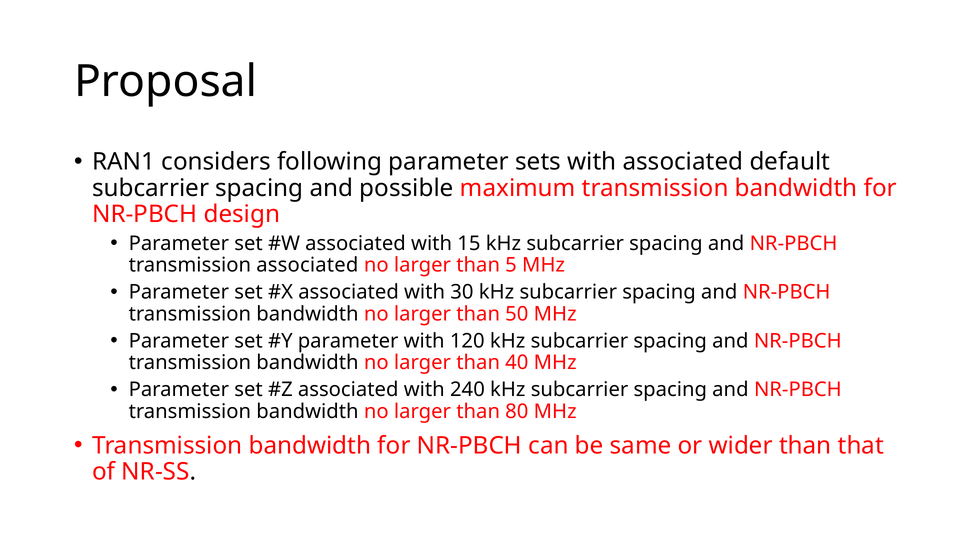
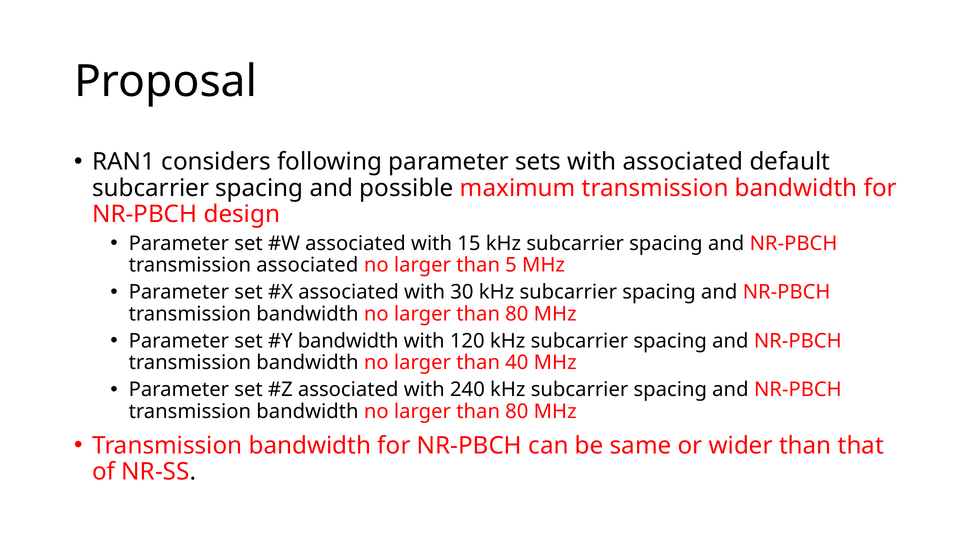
50 at (517, 314): 50 -> 80
parameter at (348, 341): parameter -> bandwidth
